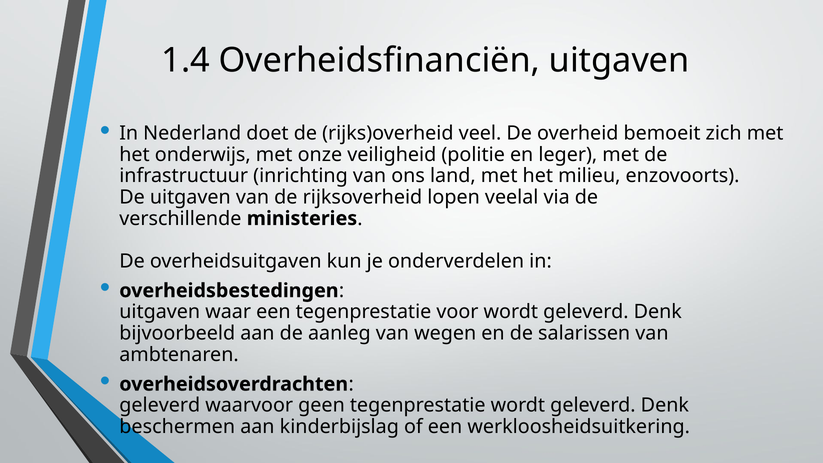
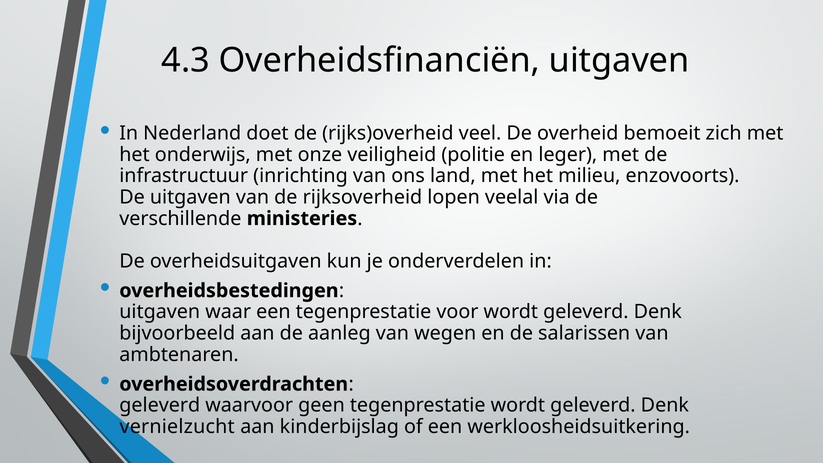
1.4: 1.4 -> 4.3
beschermen: beschermen -> vernielzucht
